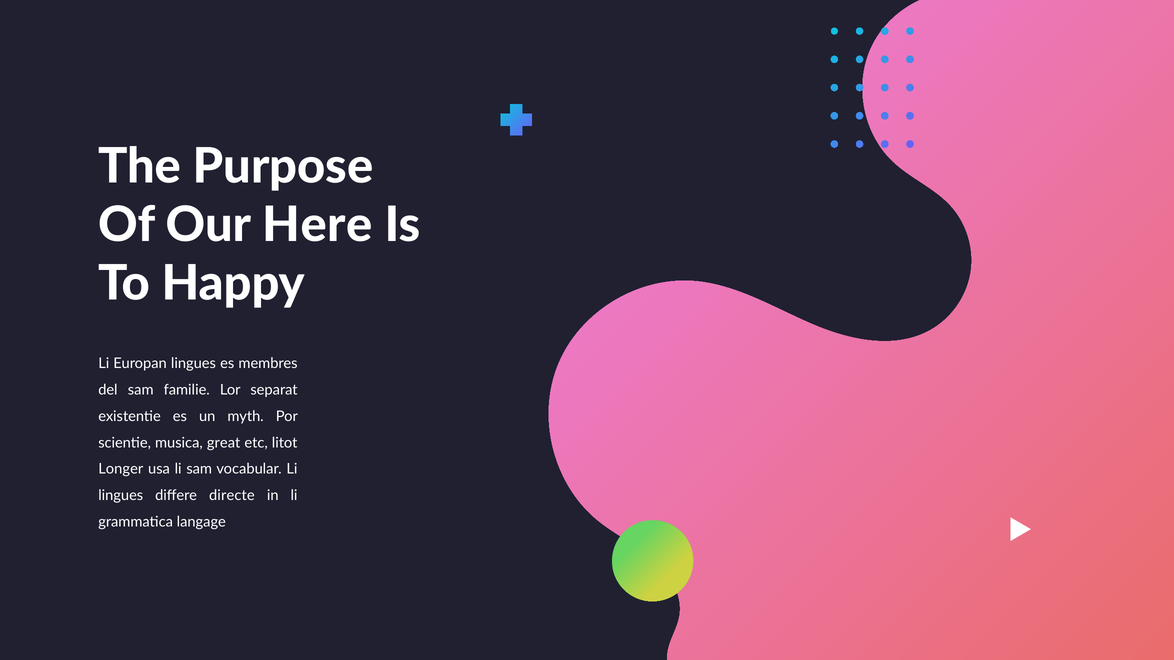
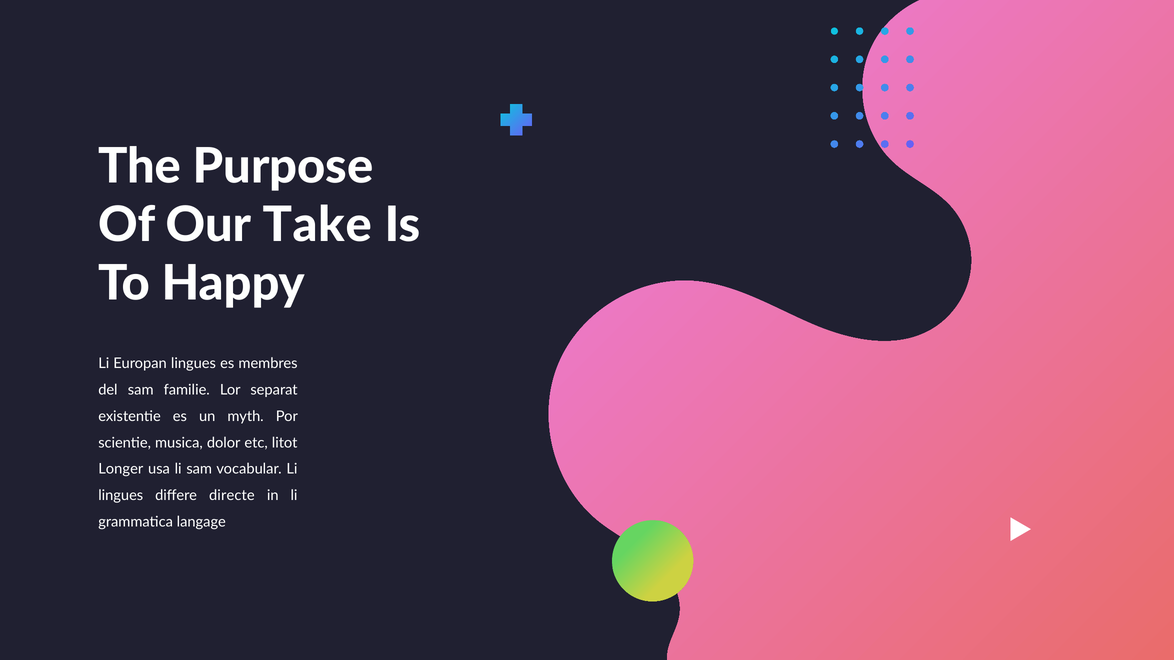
Here: Here -> Take
great: great -> dolor
